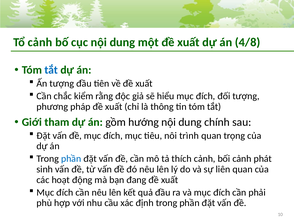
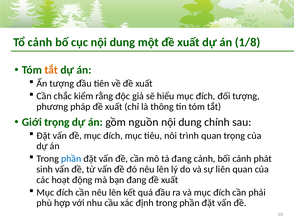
4/8: 4/8 -> 1/8
tắt at (51, 70) colour: blue -> orange
Giới tham: tham -> trọng
hướng: hướng -> nguồn
tả thích: thích -> đang
